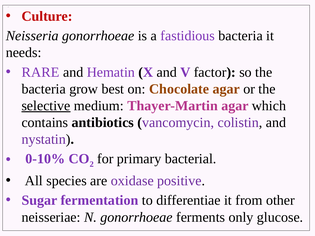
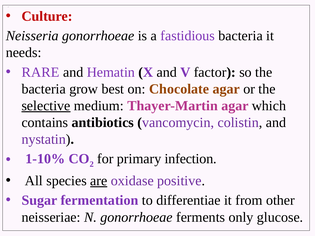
0-10%: 0-10% -> 1-10%
bacterial: bacterial -> infection
are underline: none -> present
